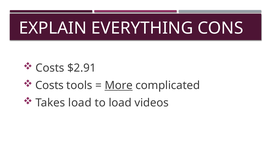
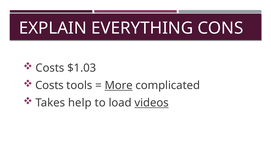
$2.91: $2.91 -> $1.03
Takes load: load -> help
videos underline: none -> present
